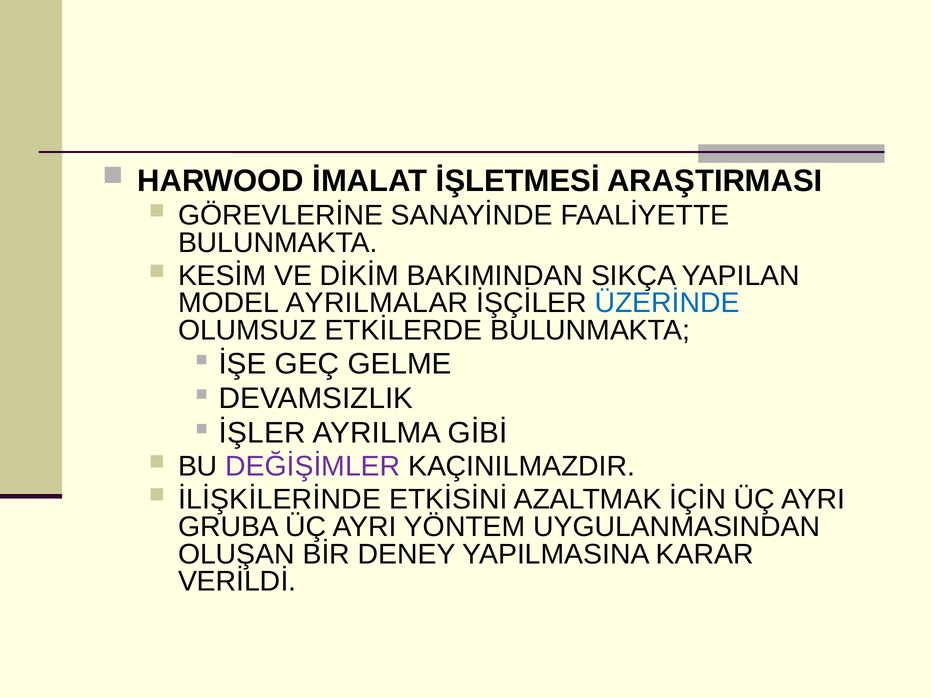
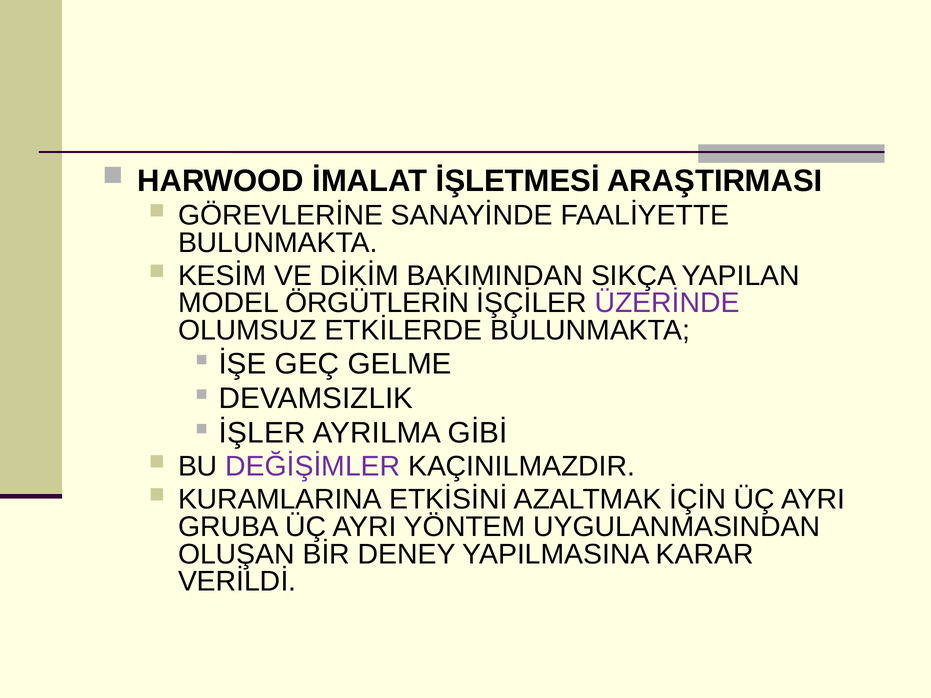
AYRILMALAR: AYRILMALAR -> ÖRGÜTLERİN
ÜZERİNDE colour: blue -> purple
İLİŞKİLERİNDE: İLİŞKİLERİNDE -> KURAMLARINA
